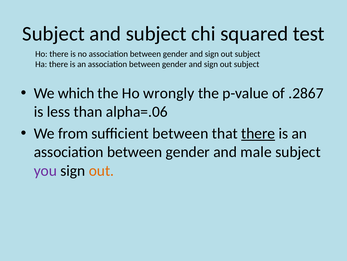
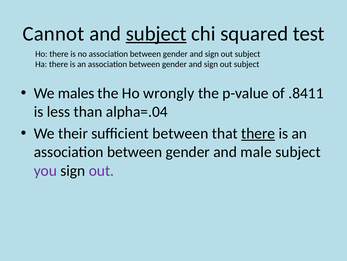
Subject at (53, 34): Subject -> Cannot
subject at (156, 34) underline: none -> present
which: which -> males
.2867: .2867 -> .8411
alpha=.06: alpha=.06 -> alpha=.04
from: from -> their
out at (101, 170) colour: orange -> purple
